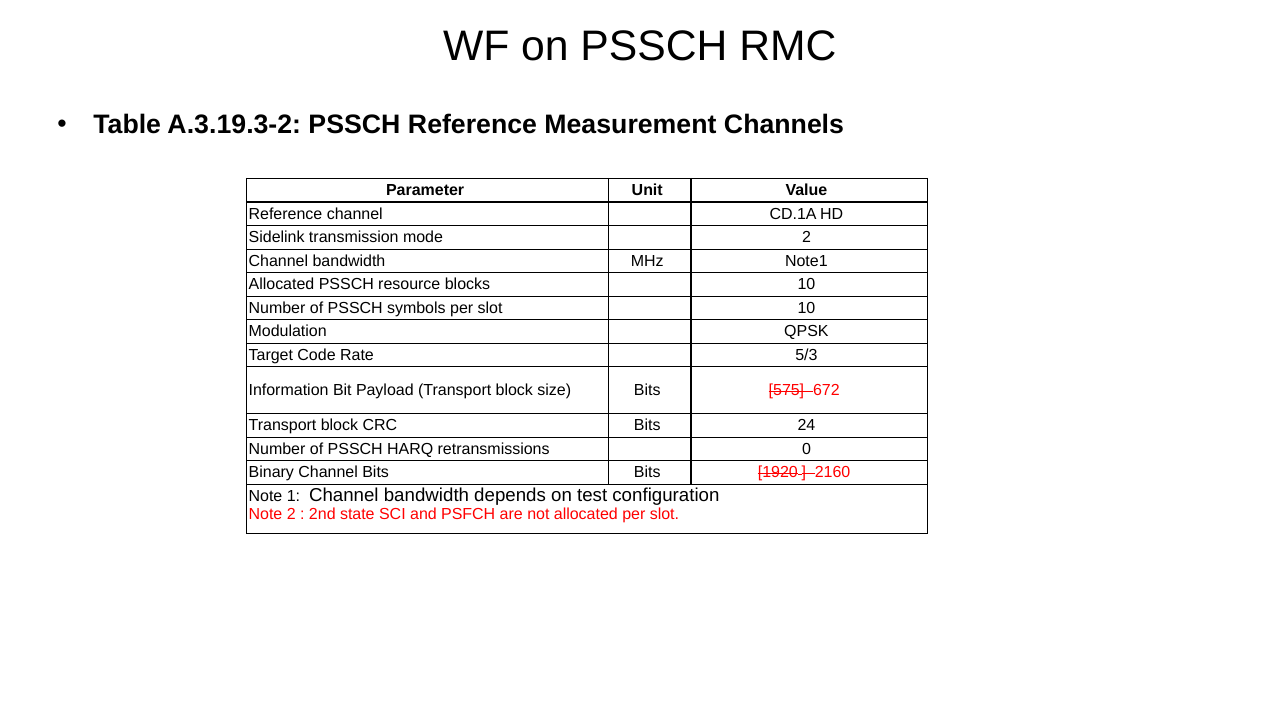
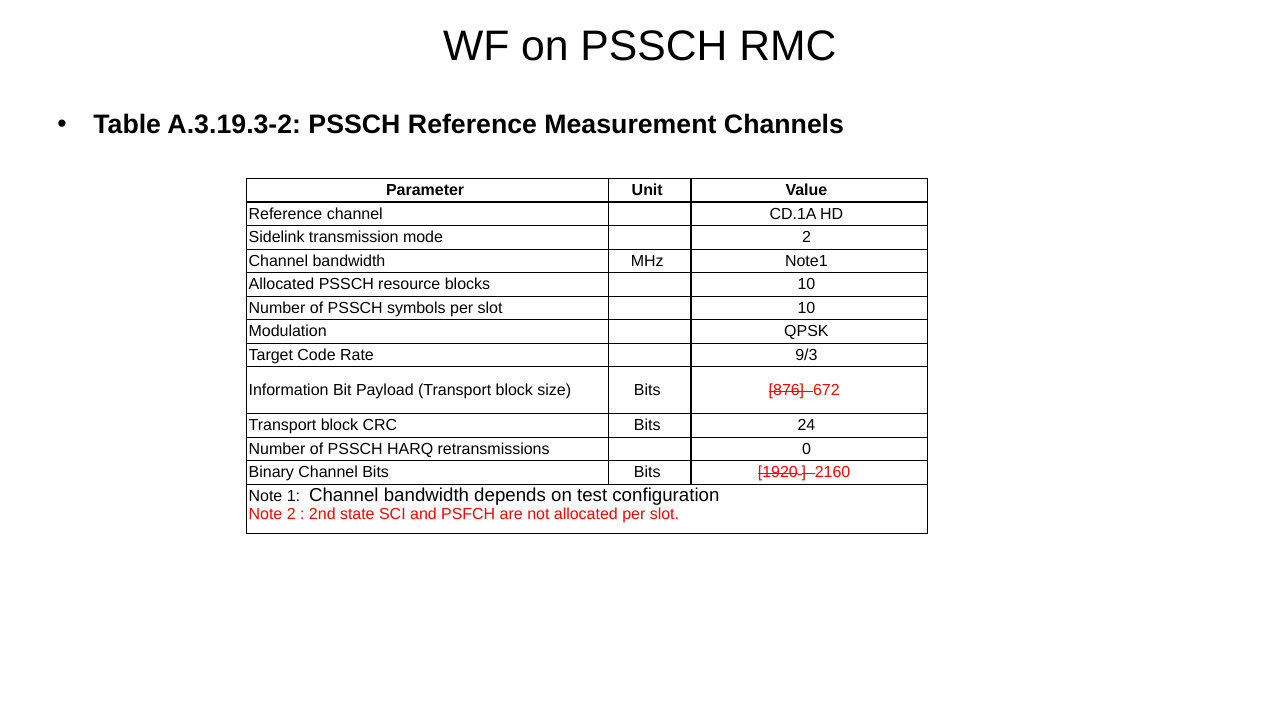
5/3: 5/3 -> 9/3
575: 575 -> 876
